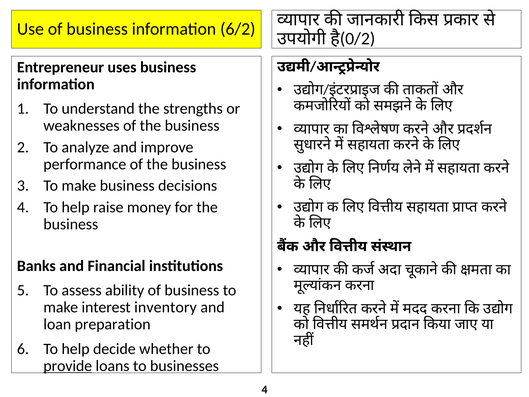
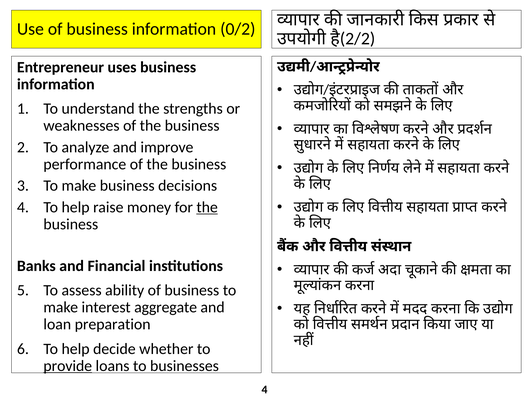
6/2: 6/2 -> 0/2
0/2: 0/2 -> 2/2
the at (207, 207) underline: none -> present
inventory: inventory -> aggregate
